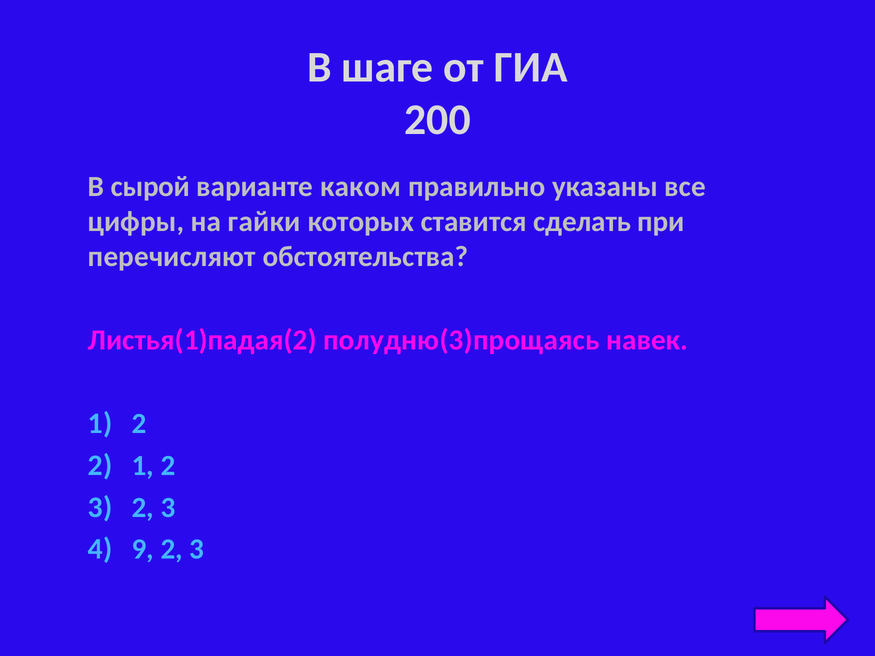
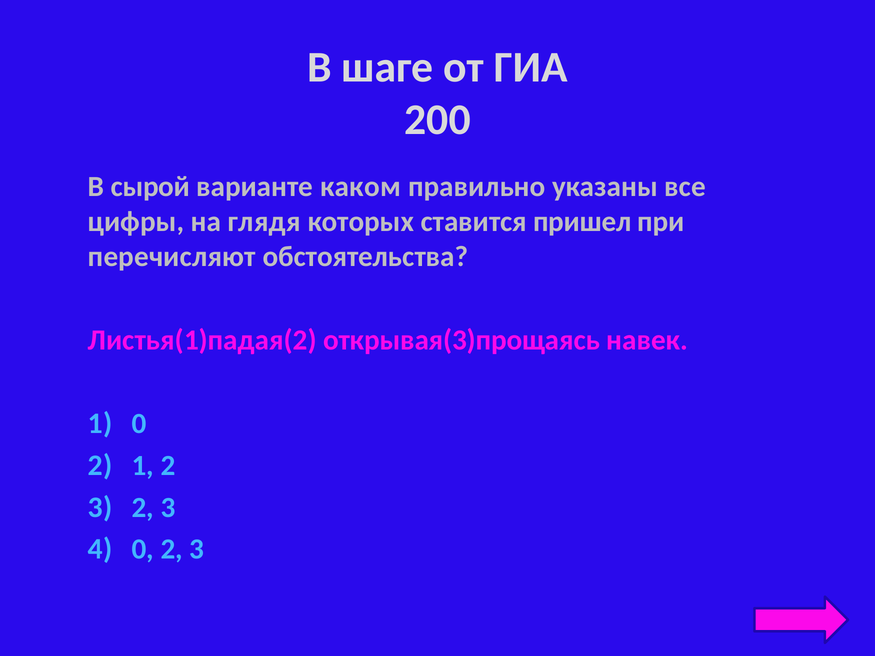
гайки: гайки -> глядя
сделать: сделать -> пришел
полудню(3)прощаясь: полудню(3)прощаясь -> открывая(3)прощаясь
2 at (139, 424): 2 -> 0
9 at (143, 549): 9 -> 0
